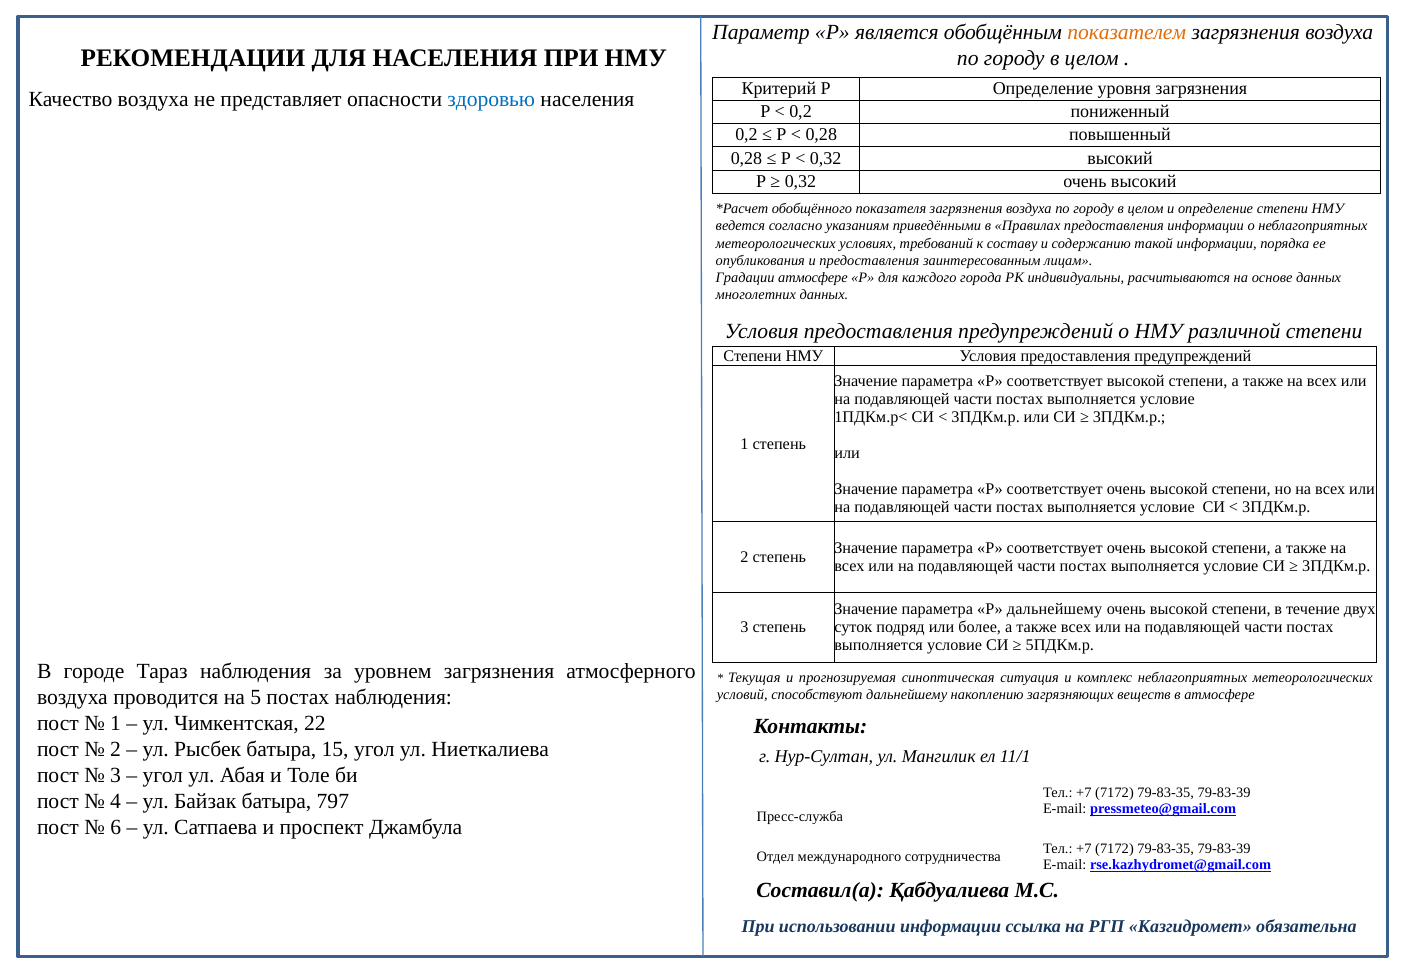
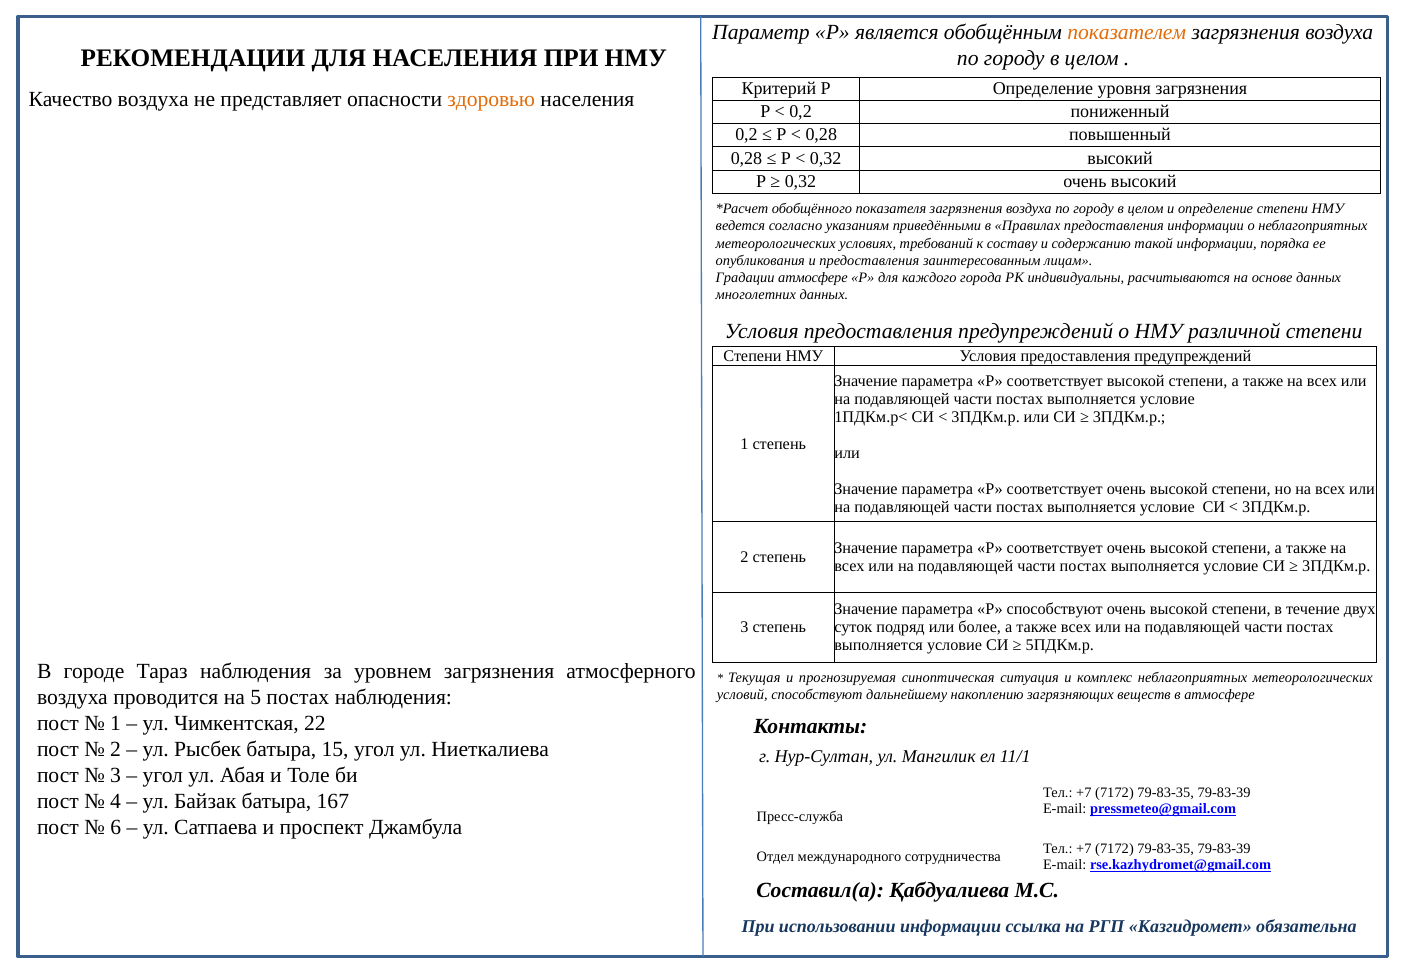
здоровью colour: blue -> orange
Р дальнейшему: дальнейшему -> способствуют
797: 797 -> 167
